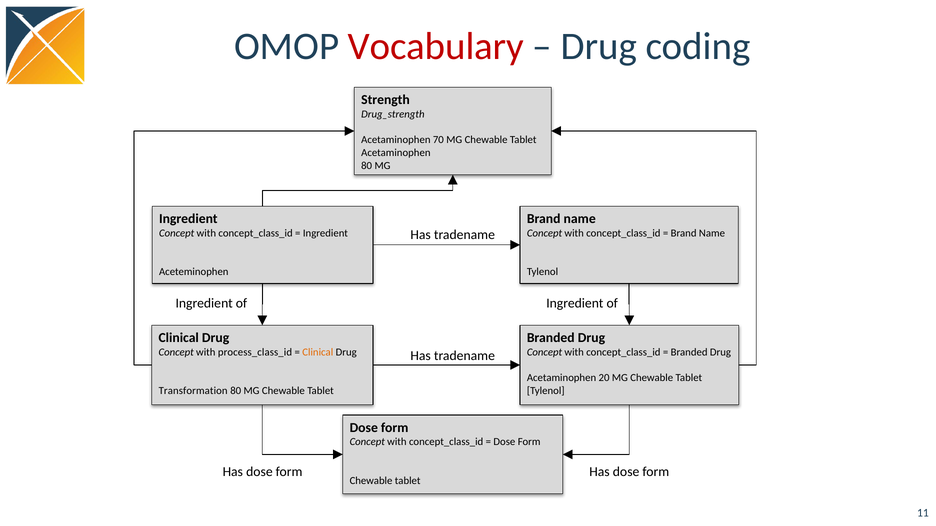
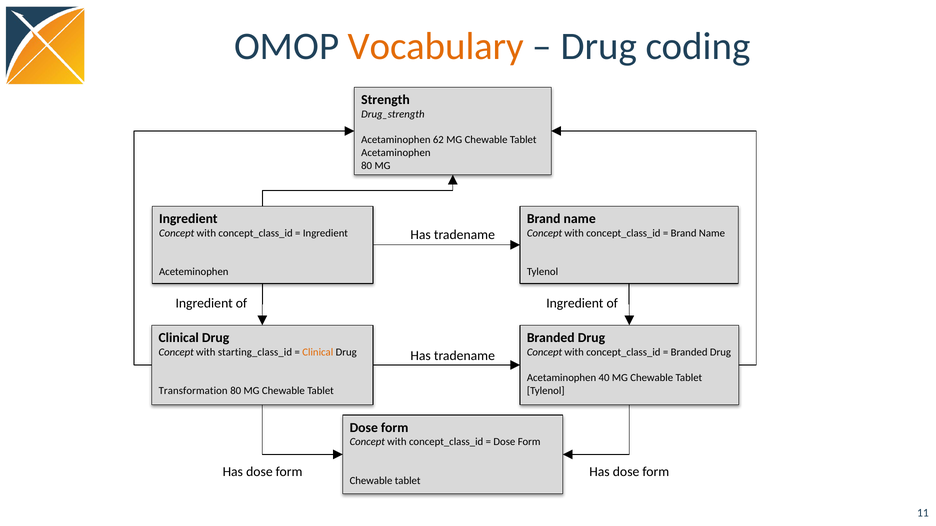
Vocabulary colour: red -> orange
70: 70 -> 62
process_class_id: process_class_id -> starting_class_id
20: 20 -> 40
